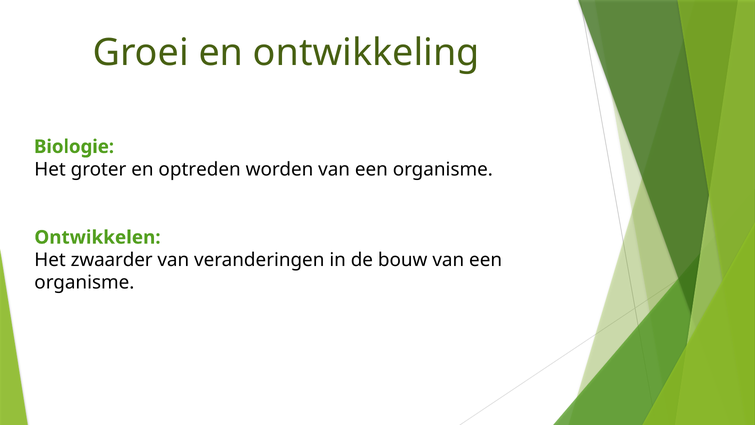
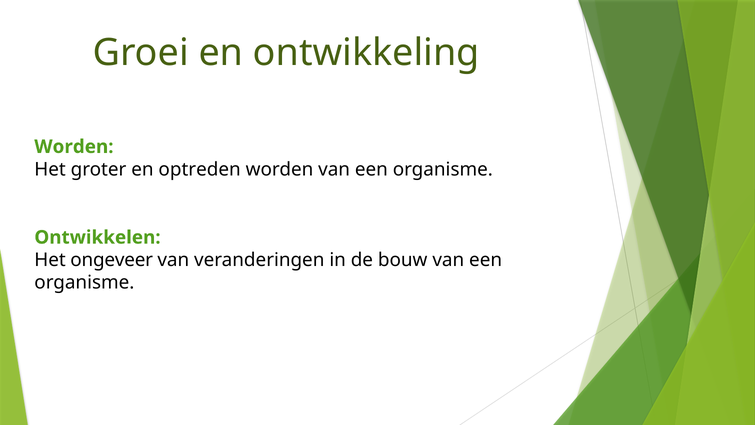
Biologie at (74, 147): Biologie -> Worden
zwaarder: zwaarder -> ongeveer
